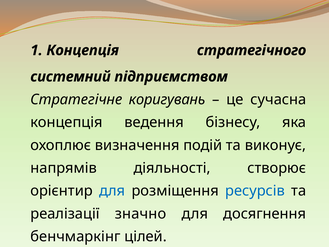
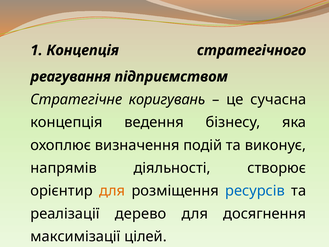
системний: системний -> реагування
для at (112, 191) colour: blue -> orange
значно: значно -> дерево
бенчмаркінг: бенчмаркінг -> максимізації
